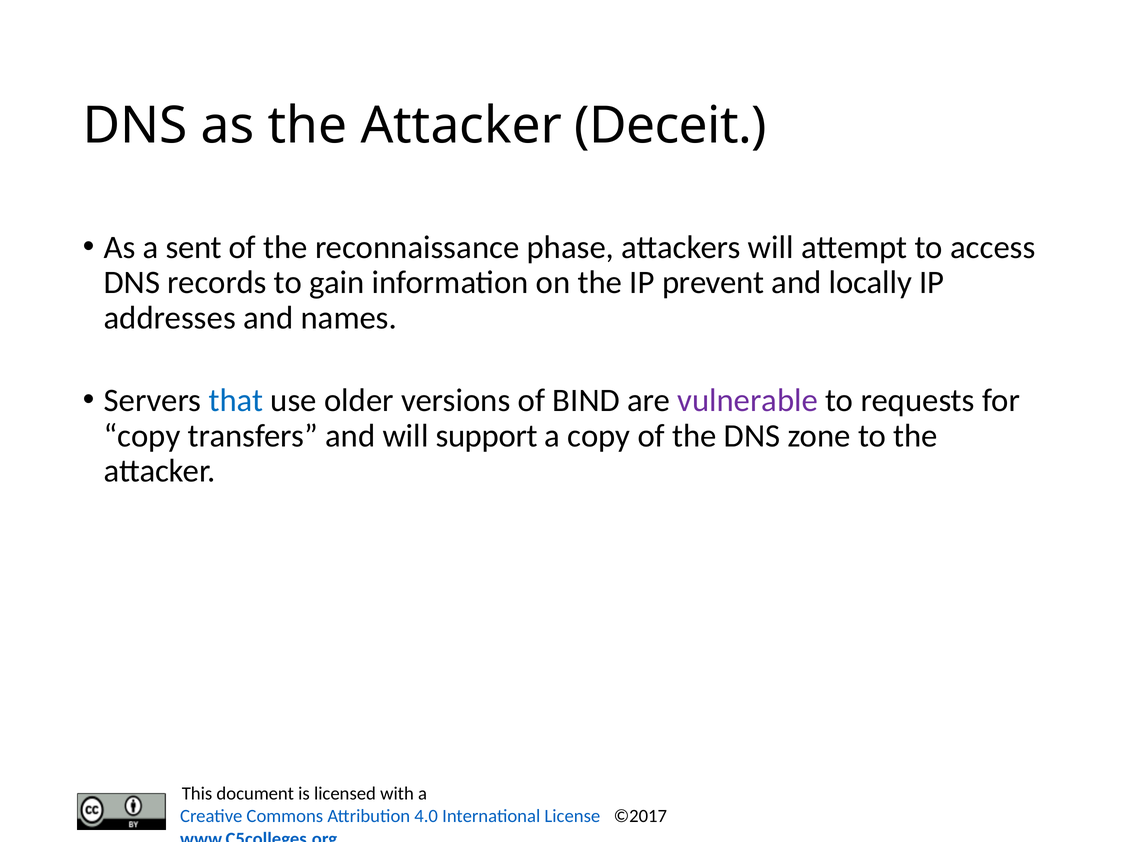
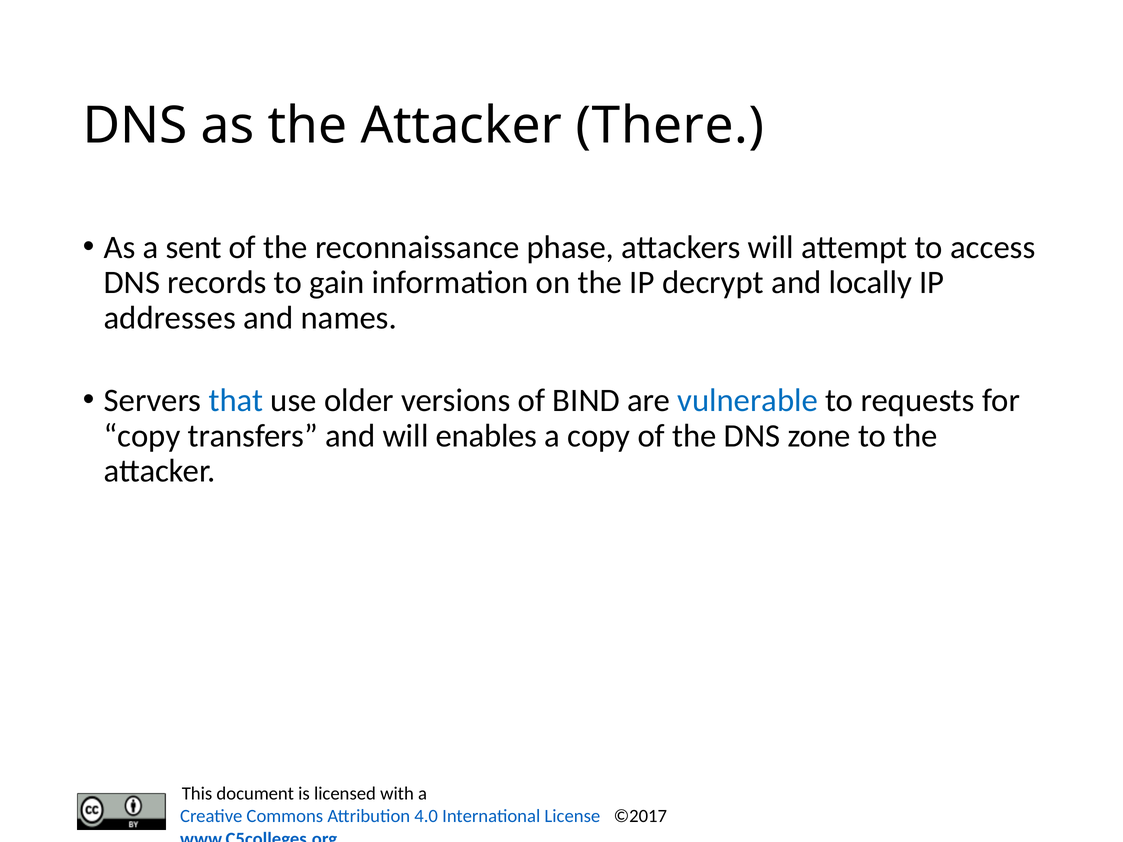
Deceit: Deceit -> There
prevent: prevent -> decrypt
vulnerable colour: purple -> blue
support: support -> enables
